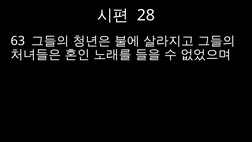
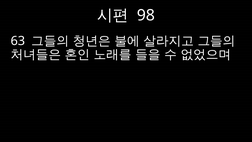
28: 28 -> 98
